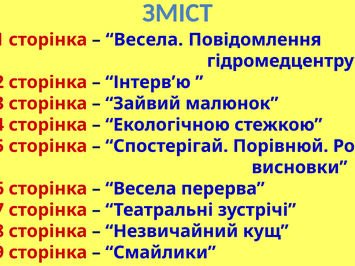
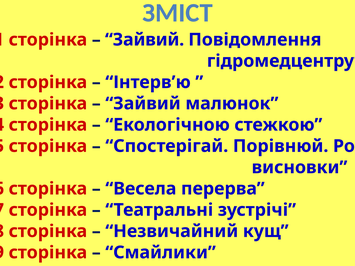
Весела at (144, 40): Весела -> Зайвий
